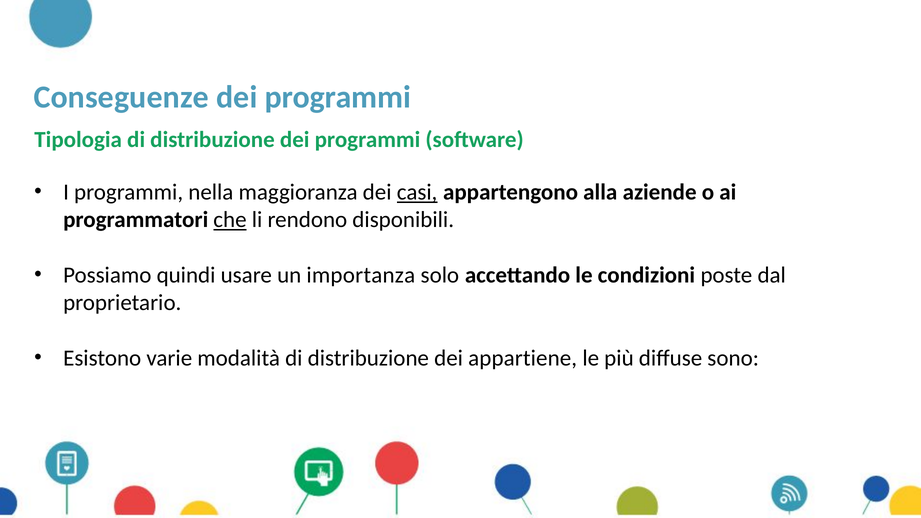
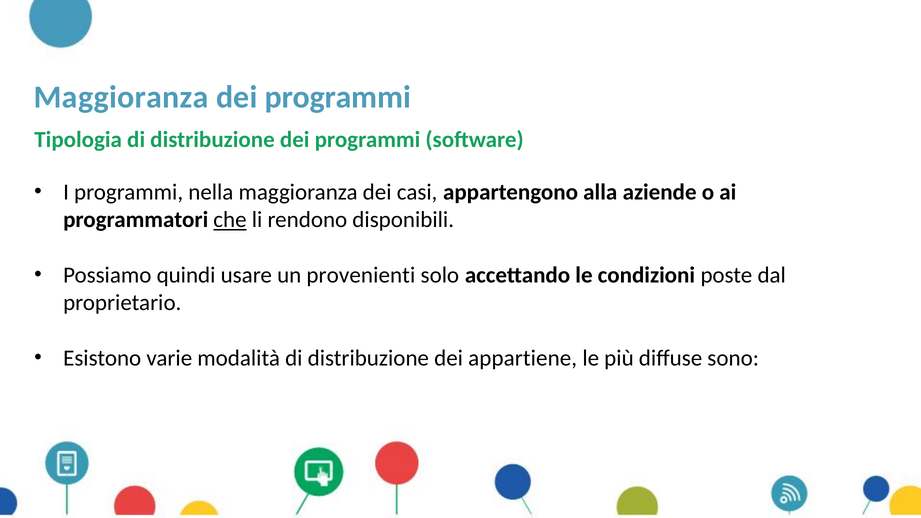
Conseguenze at (121, 97): Conseguenze -> Maggioranza
casi underline: present -> none
importanza: importanza -> provenienti
